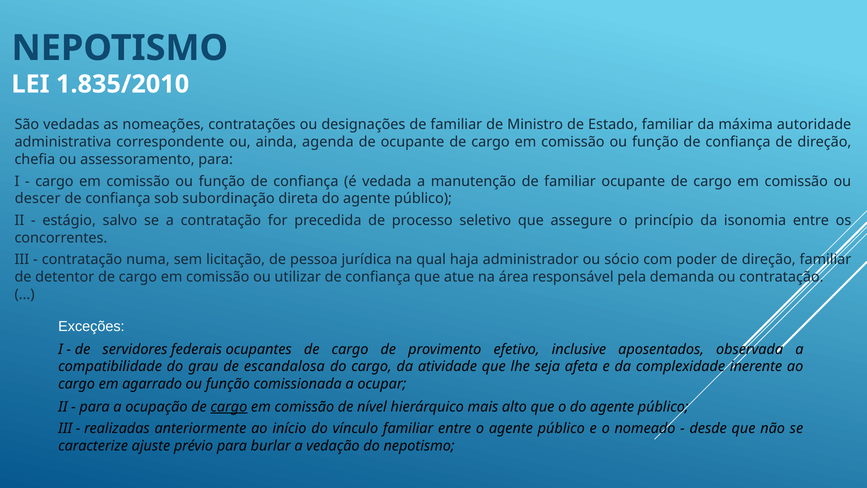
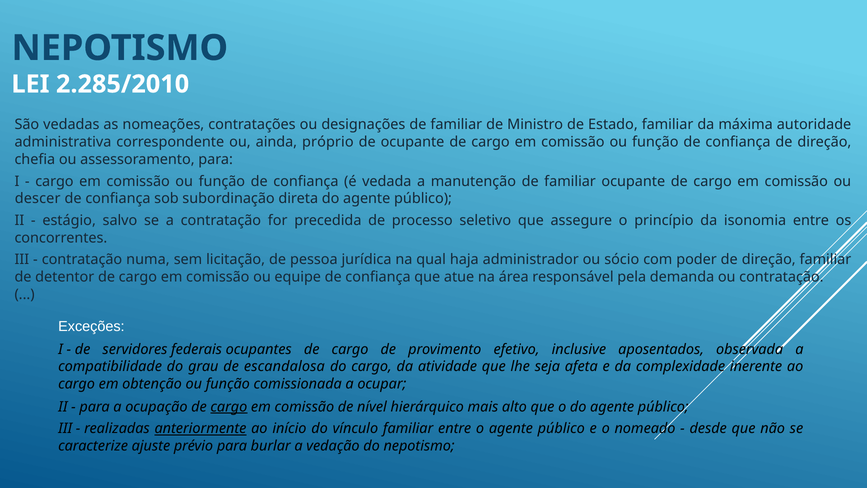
1.835/2010: 1.835/2010 -> 2.285/2010
agenda: agenda -> próprio
utilizar: utilizar -> equipe
agarrado: agarrado -> obtenção
anteriormente underline: none -> present
